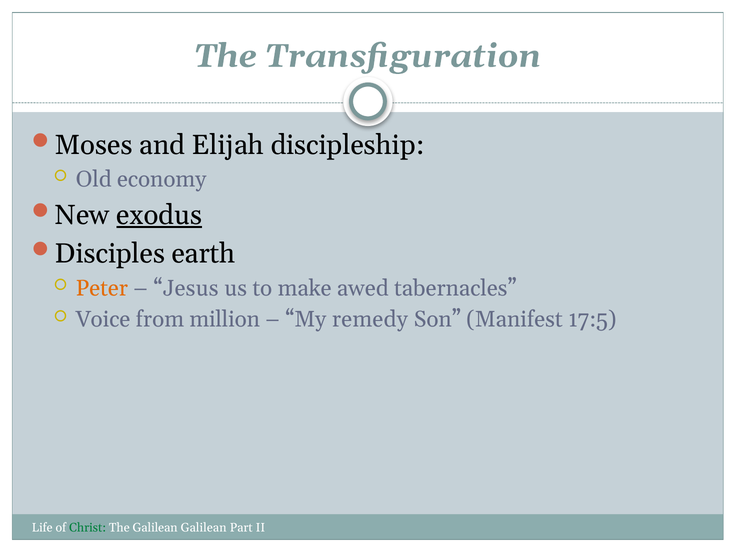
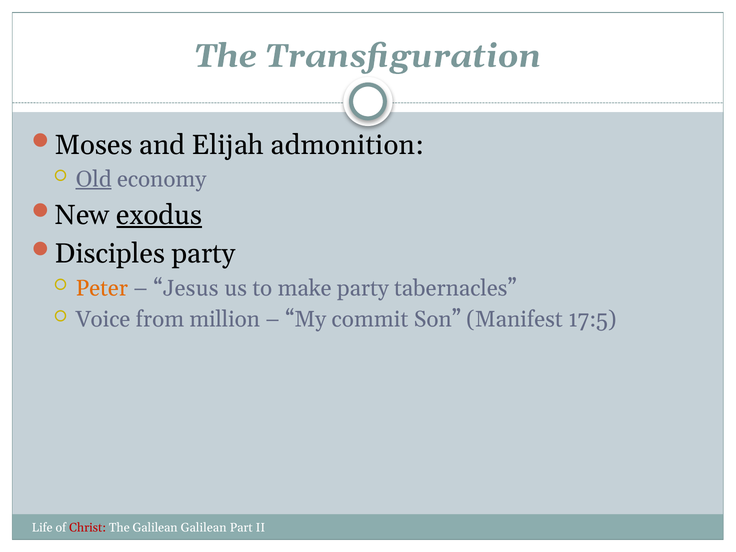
discipleship: discipleship -> admonition
Old underline: none -> present
Disciples earth: earth -> party
make awed: awed -> party
remedy: remedy -> commit
Christ colour: green -> red
